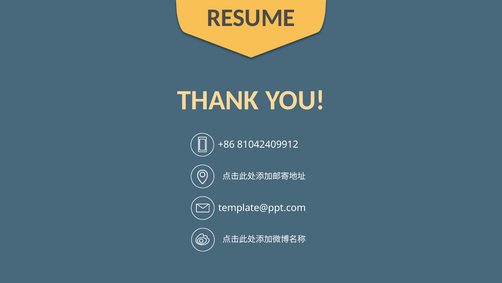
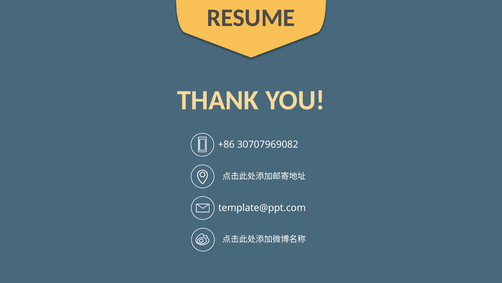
81042409912: 81042409912 -> 30707969082
